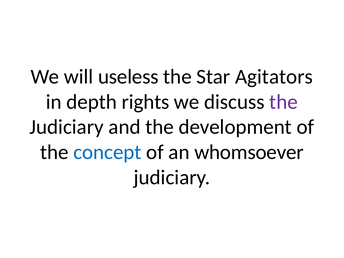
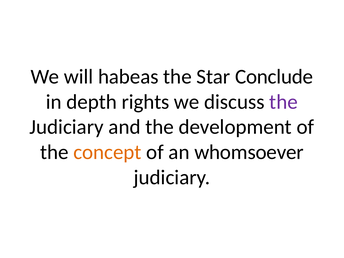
useless: useless -> habeas
Agitators: Agitators -> Conclude
concept colour: blue -> orange
